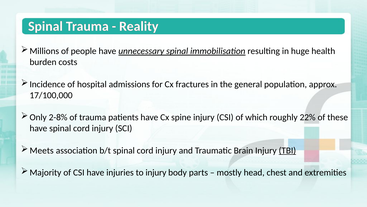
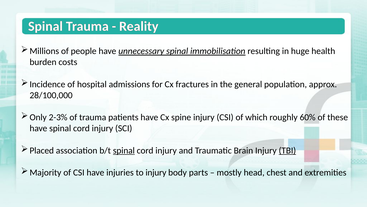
17/100,000: 17/100,000 -> 28/100,000
2-8%: 2-8% -> 2-3%
22%: 22% -> 60%
Meets: Meets -> Placed
spinal at (124, 150) underline: none -> present
